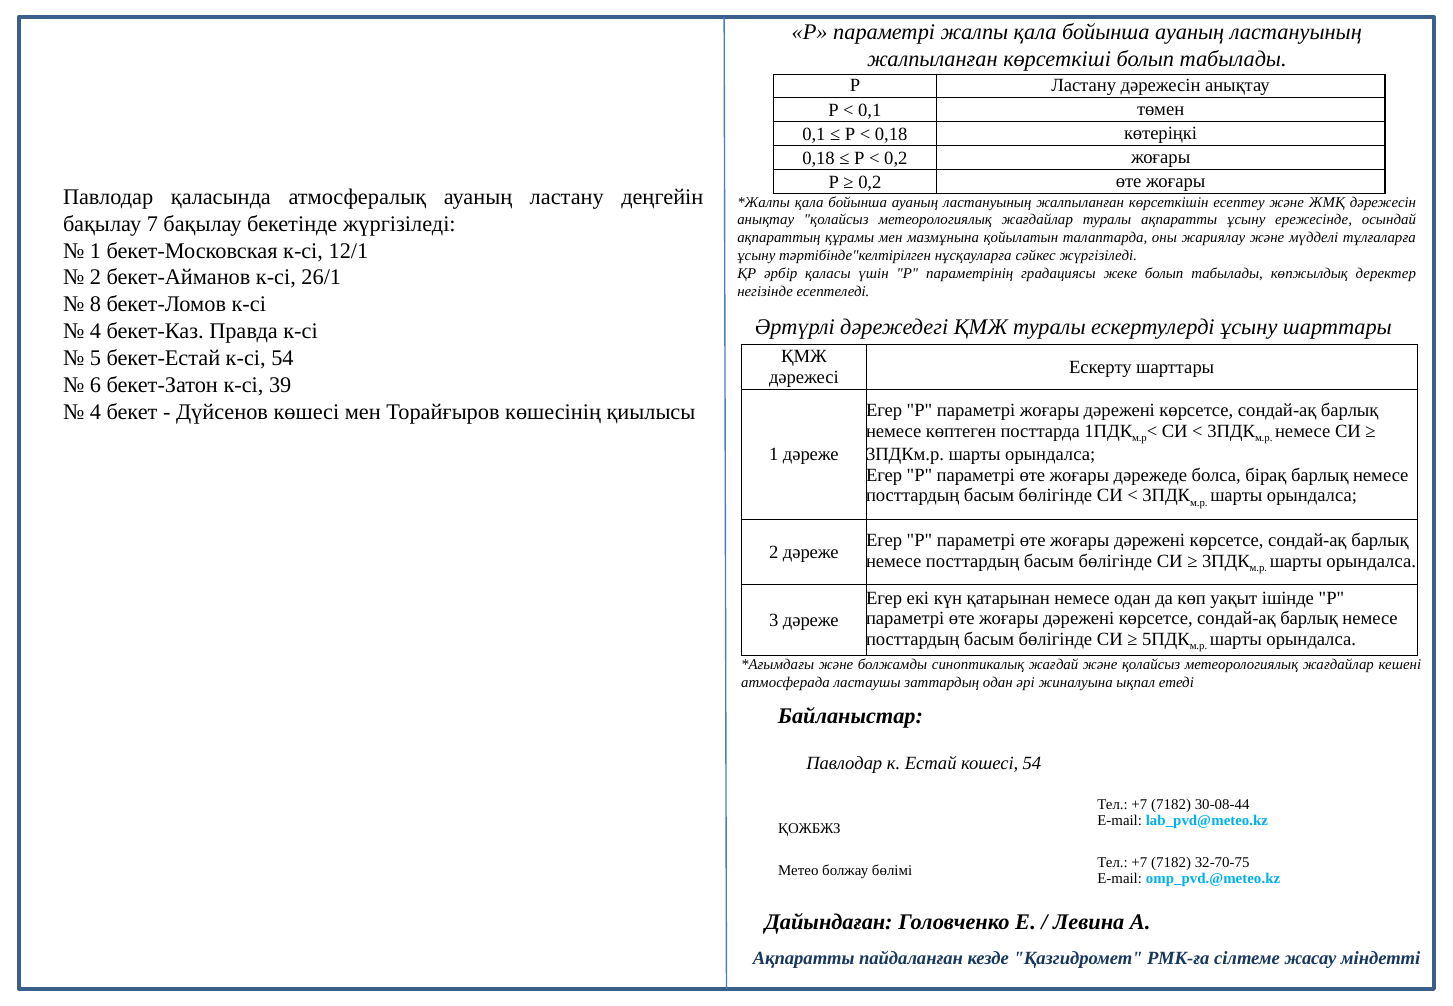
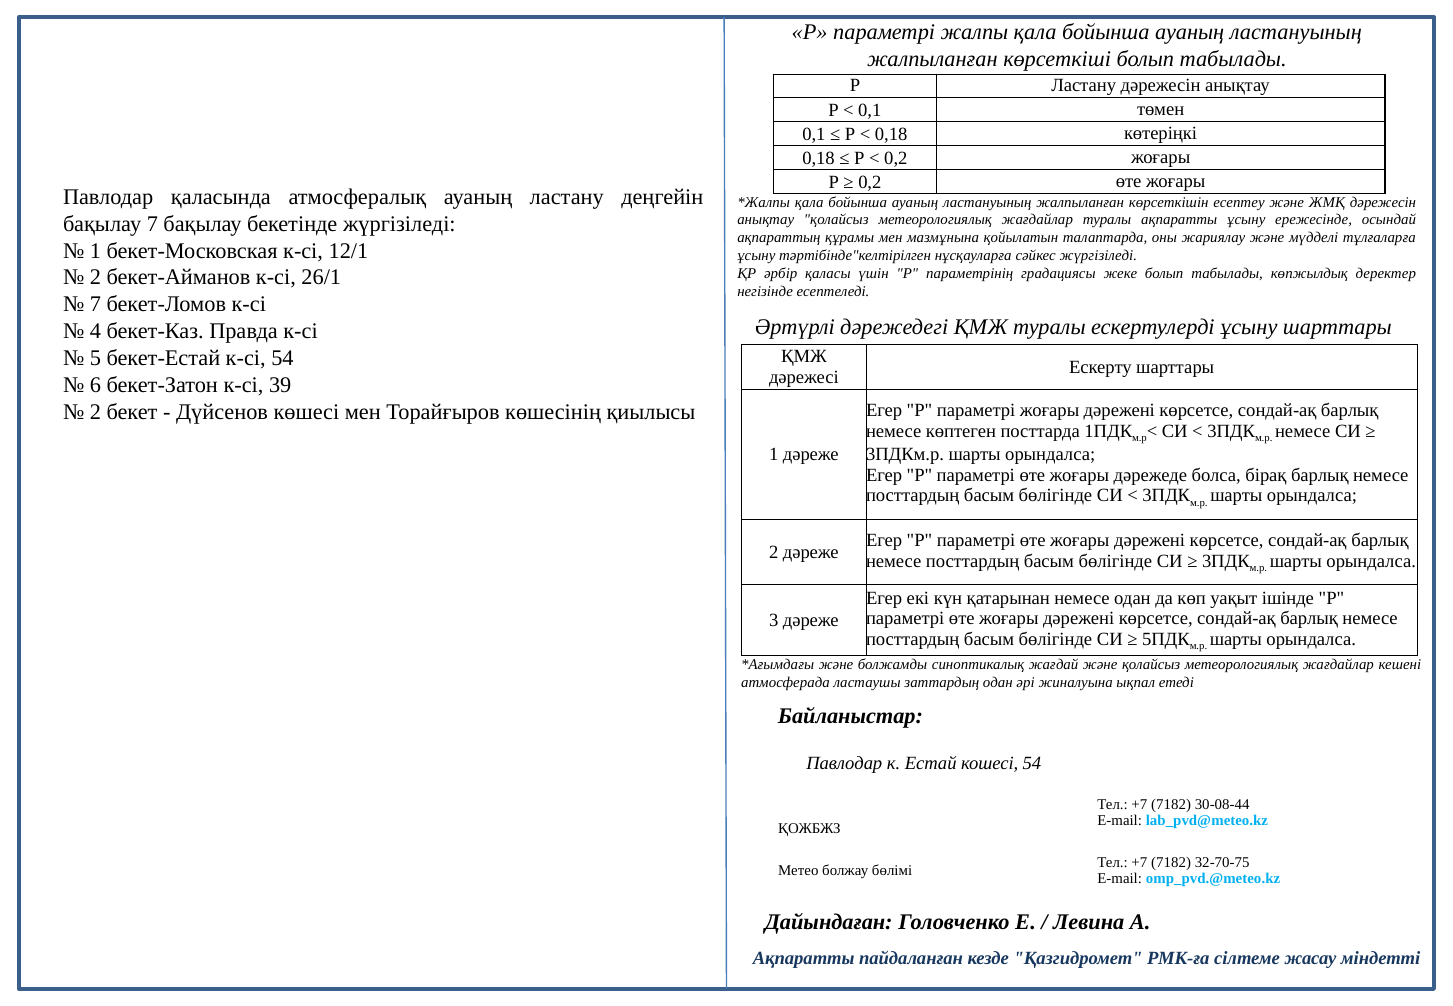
8 at (95, 304): 8 -> 7
4 at (95, 412): 4 -> 2
